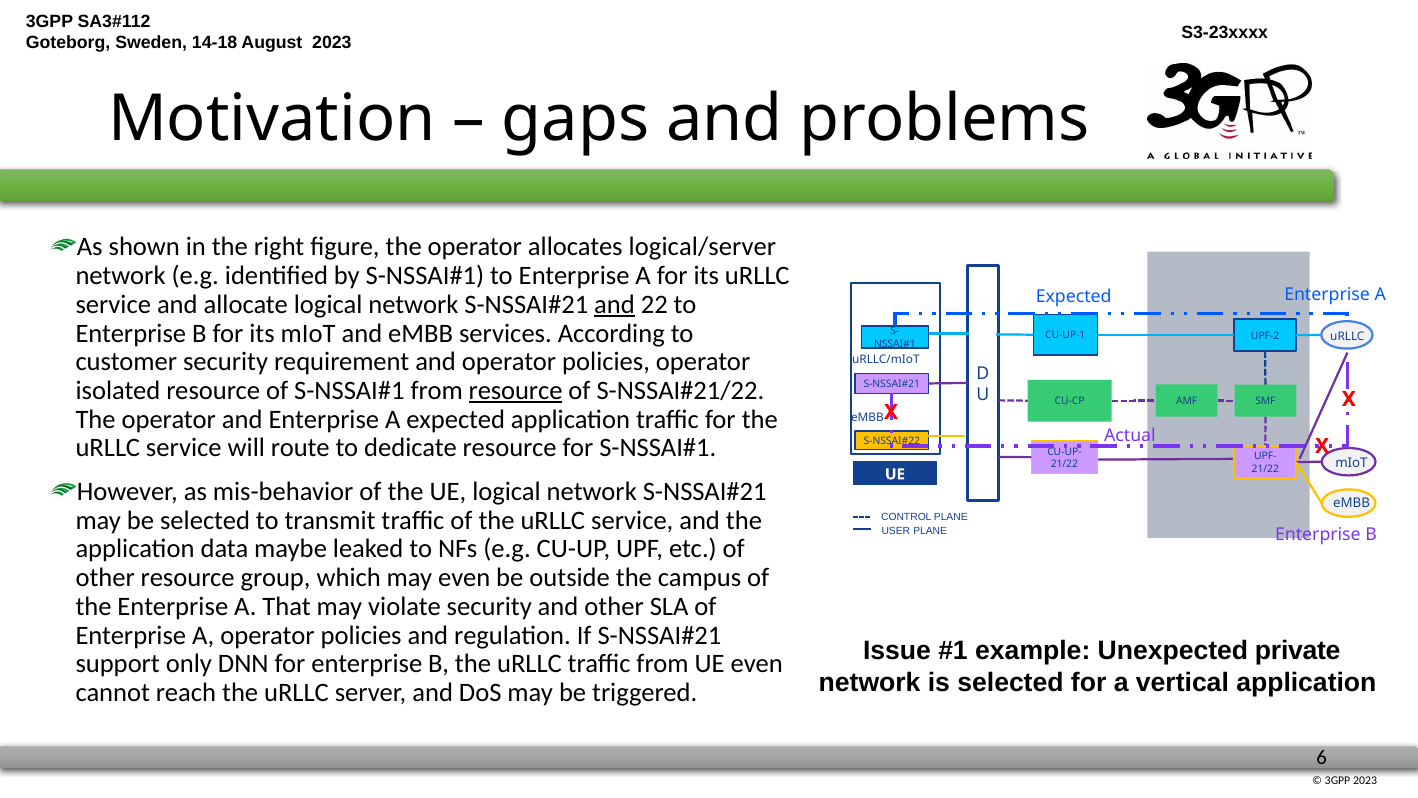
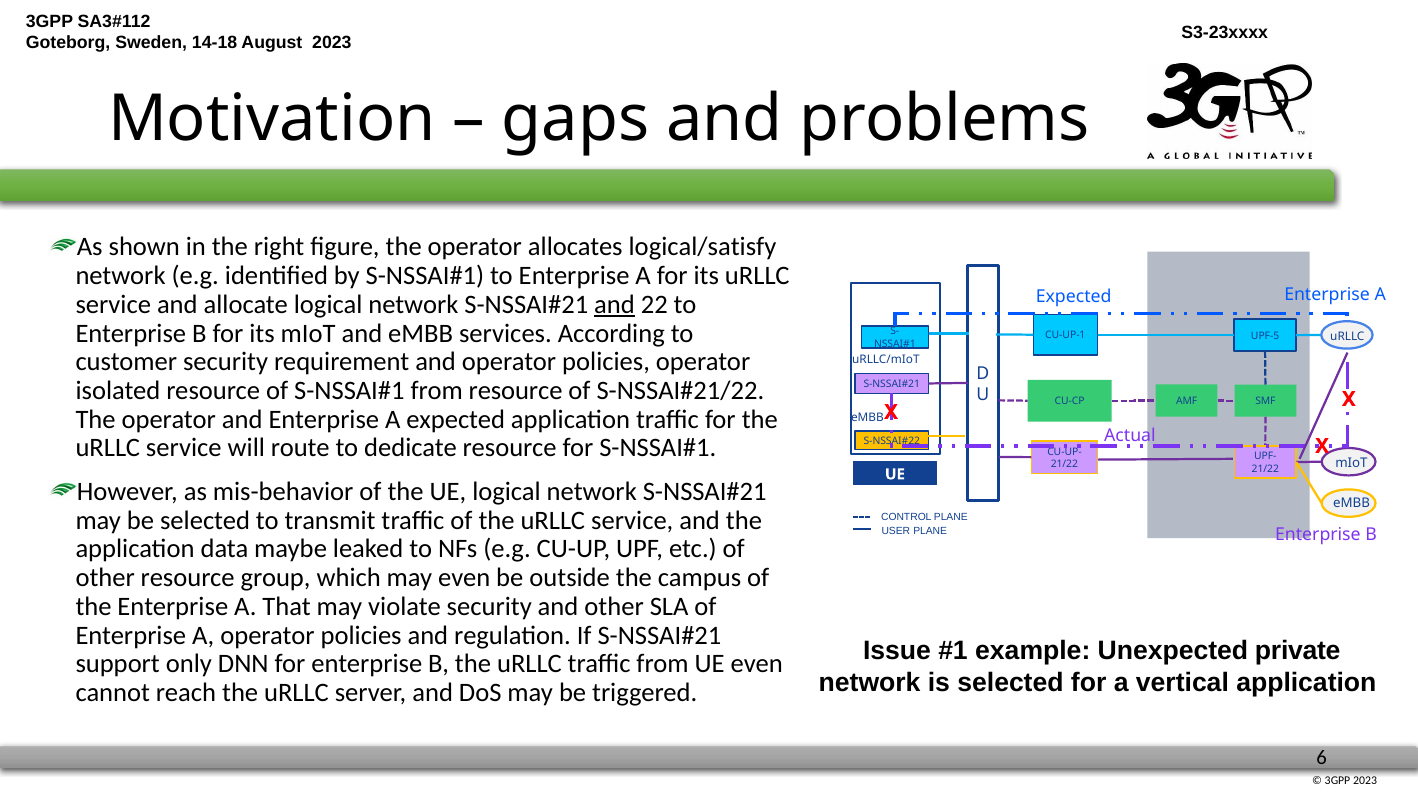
logical/server: logical/server -> logical/satisfy
UPF-2: UPF-2 -> UPF-5
resource at (516, 391) underline: present -> none
